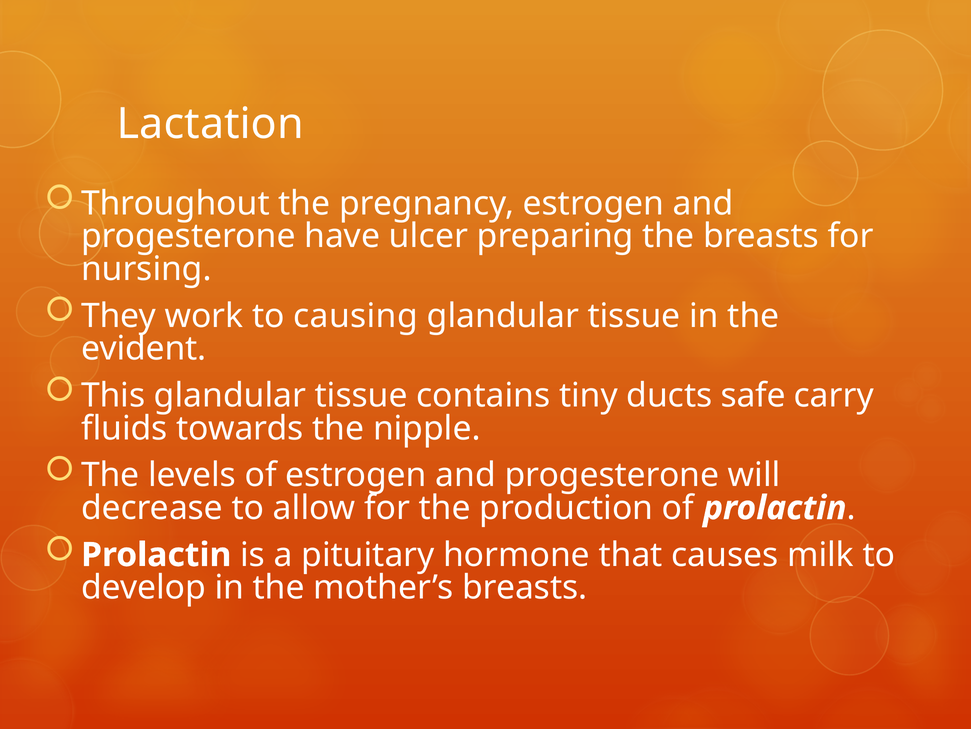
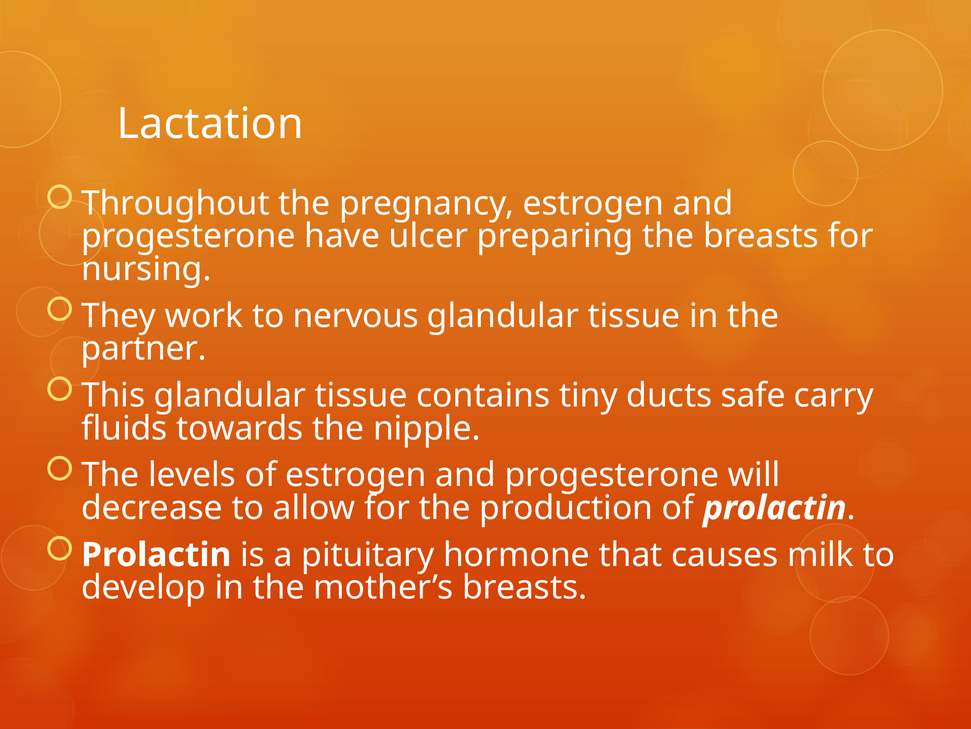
causing: causing -> nervous
evident: evident -> partner
